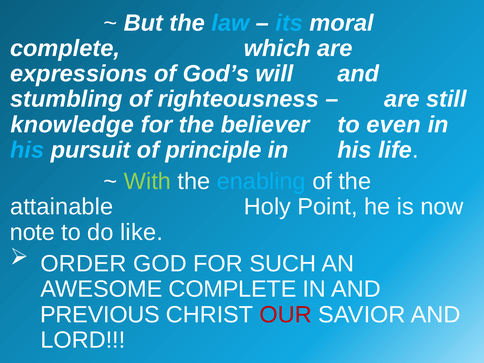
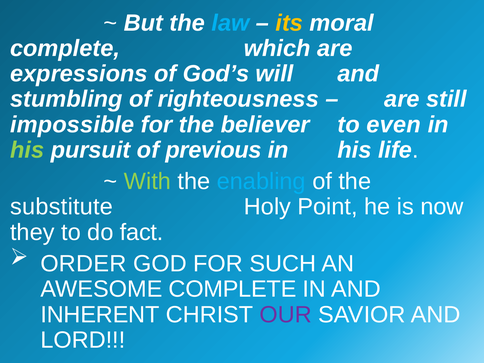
its colour: light blue -> yellow
knowledge: knowledge -> impossible
his at (27, 150) colour: light blue -> light green
principle: principle -> previous
attainable: attainable -> substitute
note: note -> they
like: like -> fact
PREVIOUS: PREVIOUS -> INHERENT
OUR colour: red -> purple
